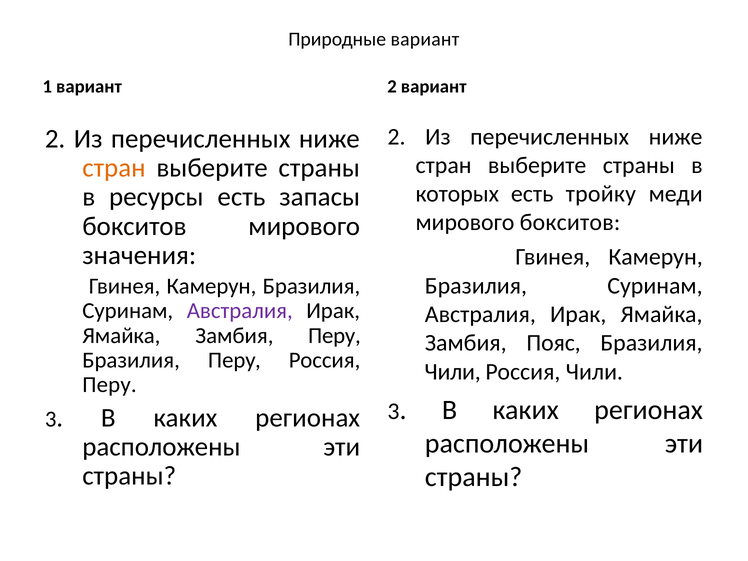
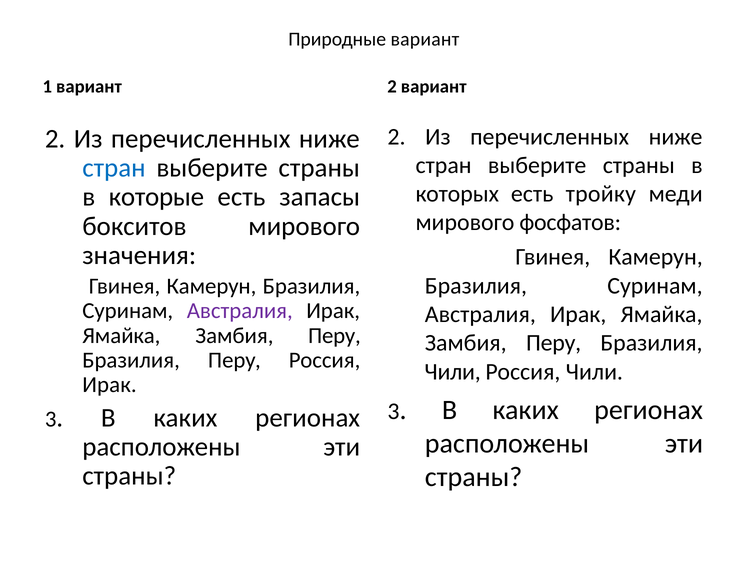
стран at (114, 168) colour: orange -> blue
ресурсы: ресурсы -> которые
мирового бокситов: бокситов -> фосфатов
Пояс at (554, 343): Пояс -> Перу
Перу at (109, 385): Перу -> Ирак
